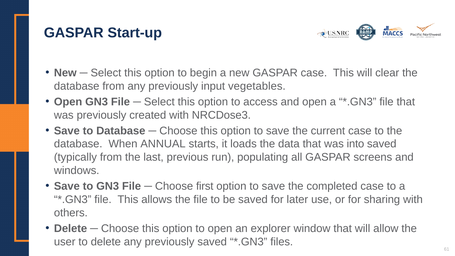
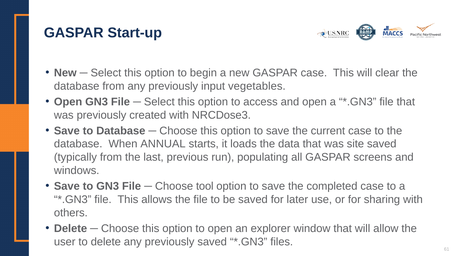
into: into -> site
first: first -> tool
